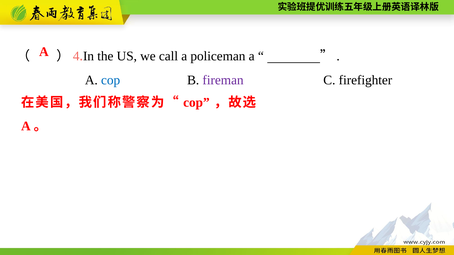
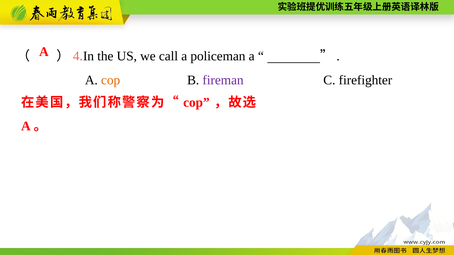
cop at (111, 80) colour: blue -> orange
